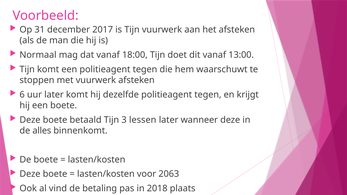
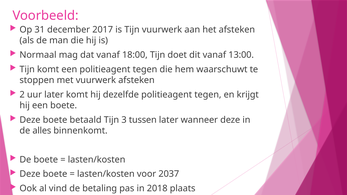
6: 6 -> 2
lessen: lessen -> tussen
2063: 2063 -> 2037
